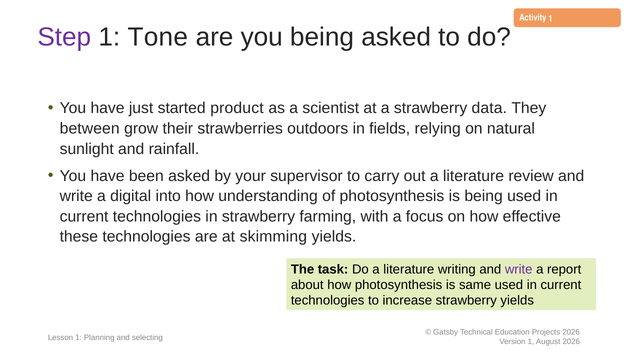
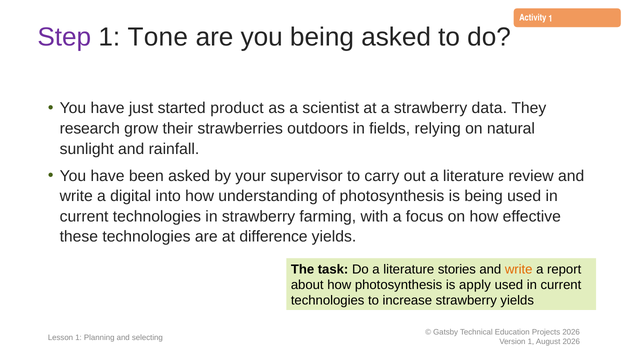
between: between -> research
skimming: skimming -> difference
writing: writing -> stories
write at (519, 269) colour: purple -> orange
same: same -> apply
